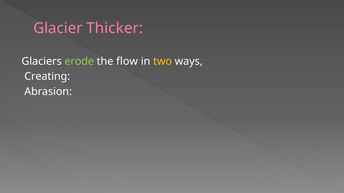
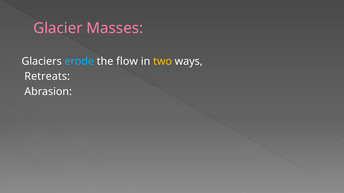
Thicker: Thicker -> Masses
erode colour: light green -> light blue
Creating: Creating -> Retreats
